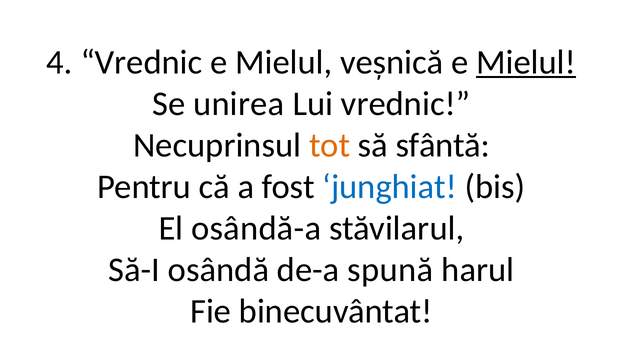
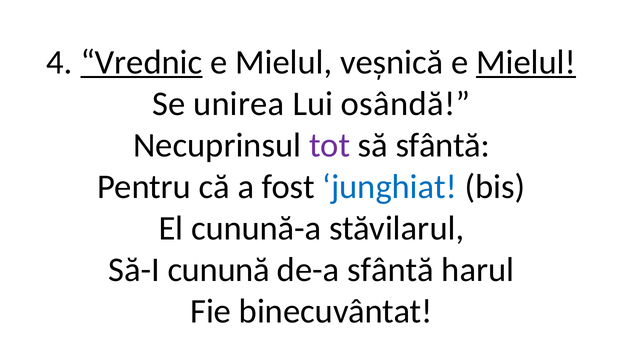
Vrednic at (141, 62) underline: none -> present
Lui vrednic: vrednic -> osândă
tot colour: orange -> purple
osândă-a: osândă-a -> cunună-a
osândă: osândă -> cunună
de-a spună: spună -> sfântă
